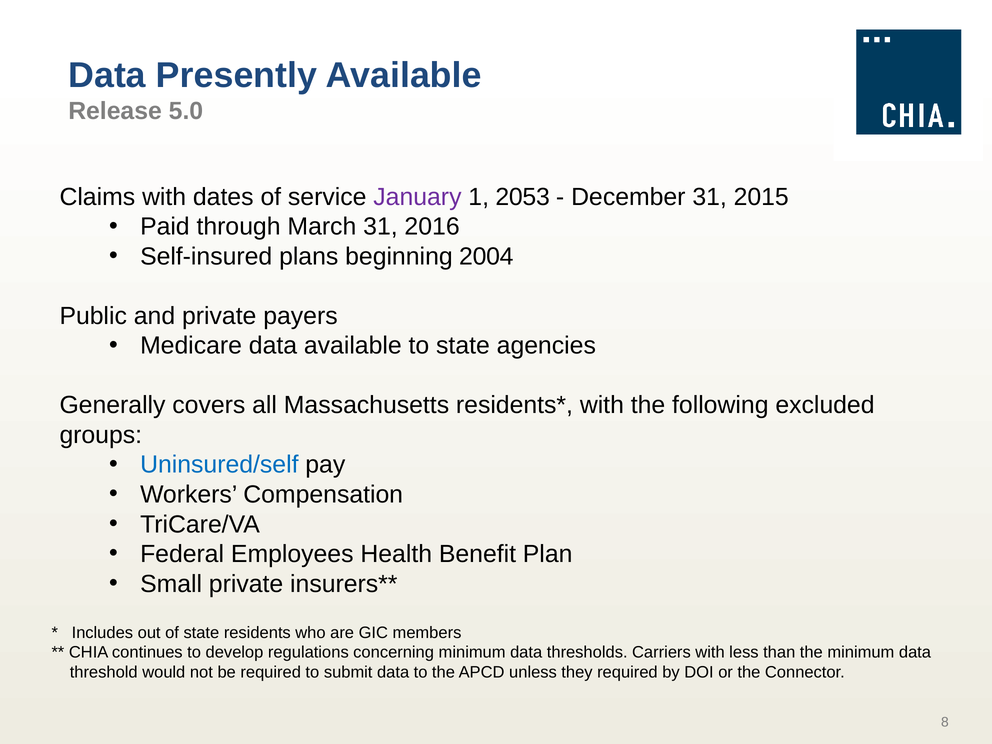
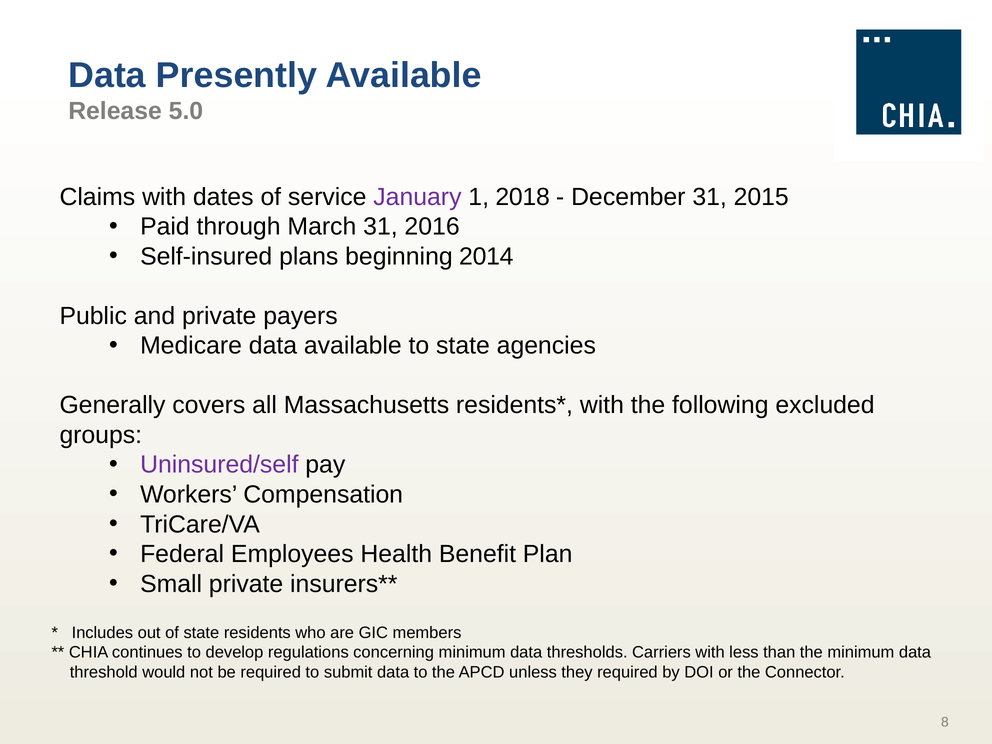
2053: 2053 -> 2018
2004: 2004 -> 2014
Uninsured/self colour: blue -> purple
